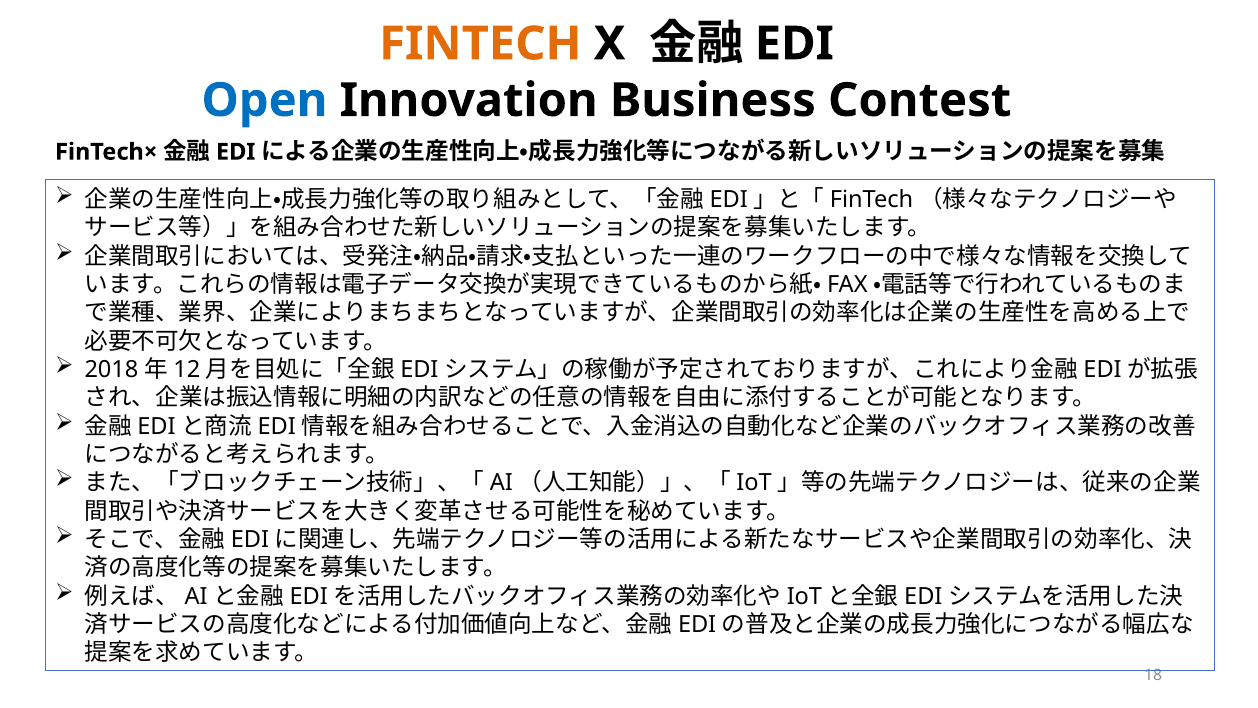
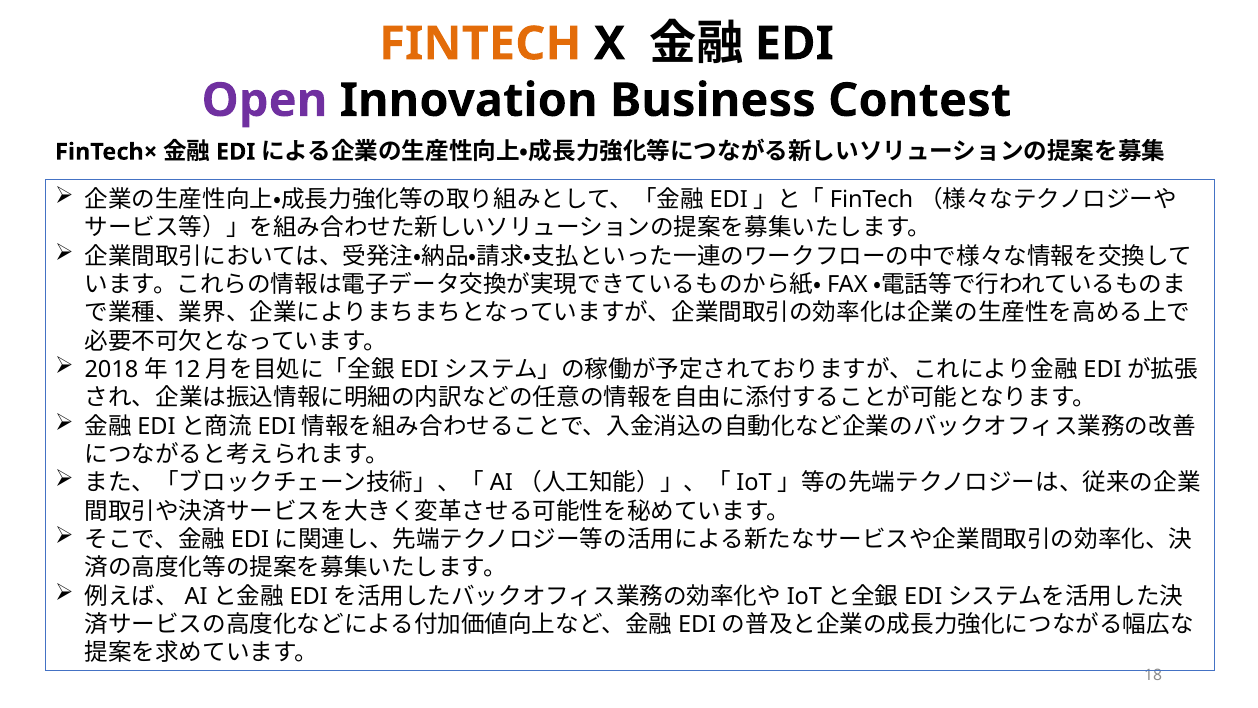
Open colour: blue -> purple
